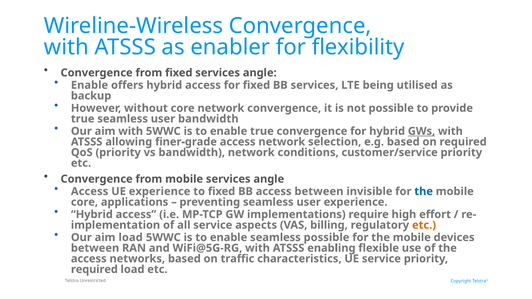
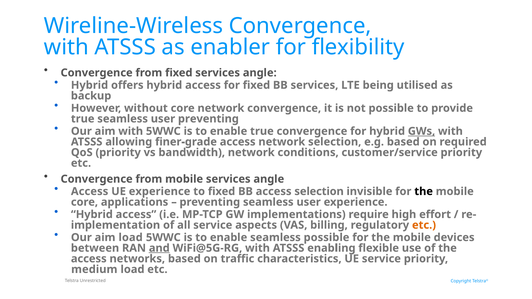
Enable at (89, 85): Enable -> Hybrid
user bandwidth: bandwidth -> preventing
access between: between -> selection
the at (424, 192) colour: blue -> black
and underline: none -> present
required at (94, 270): required -> medium
